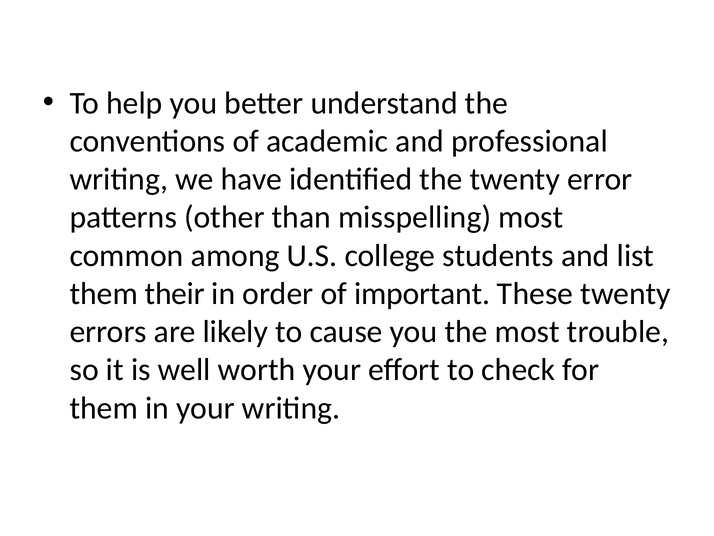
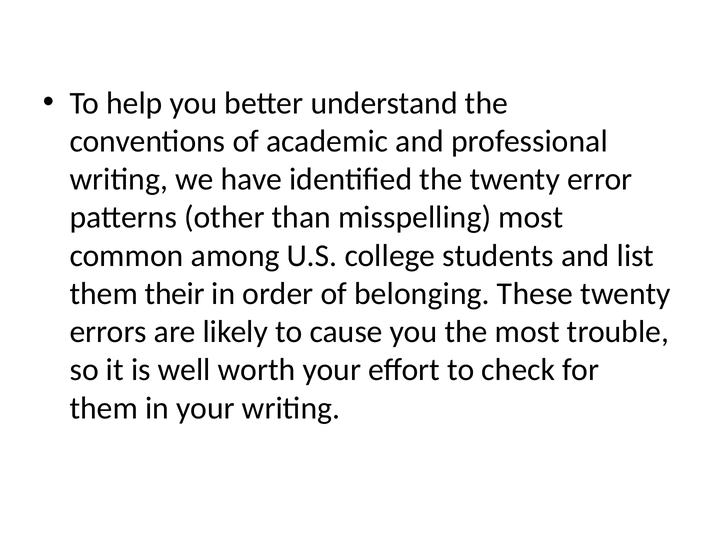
important: important -> belonging
